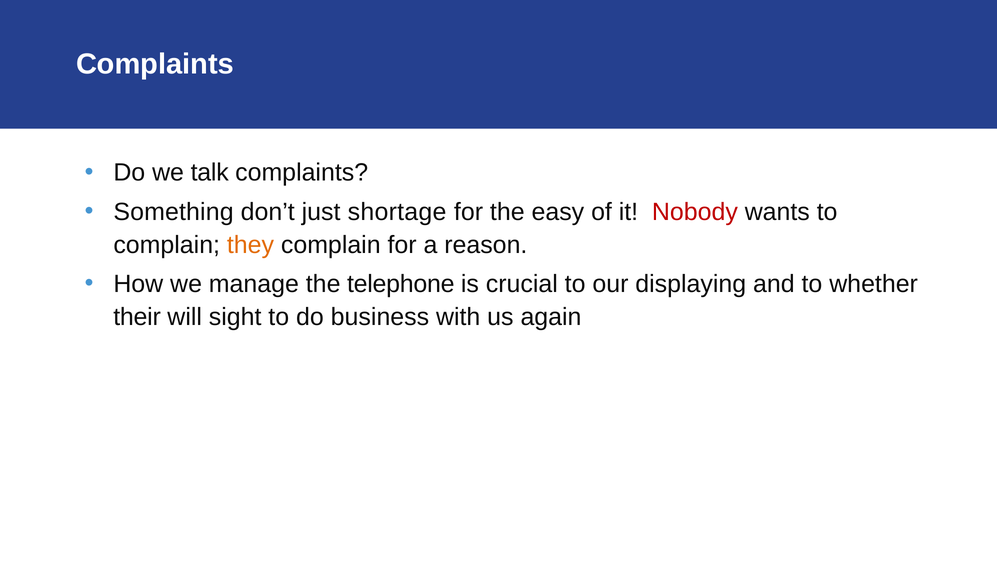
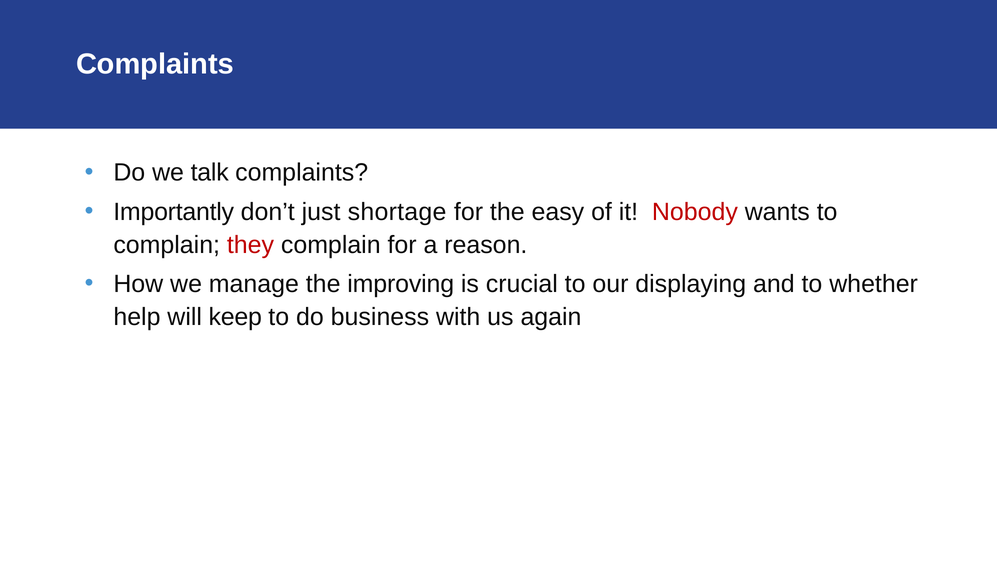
Something: Something -> Importantly
they colour: orange -> red
telephone: telephone -> improving
their: their -> help
sight: sight -> keep
